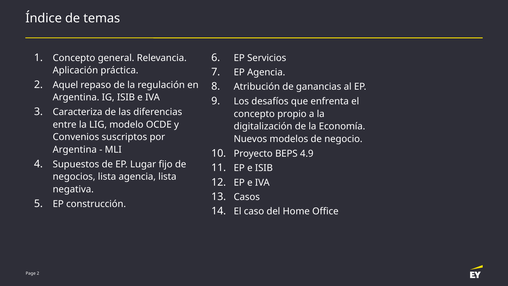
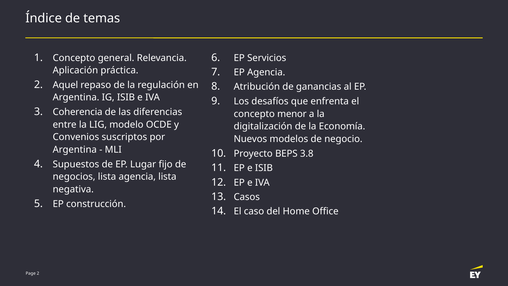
Caracteriza: Caracteriza -> Coherencia
propio: propio -> menor
4.9: 4.9 -> 3.8
